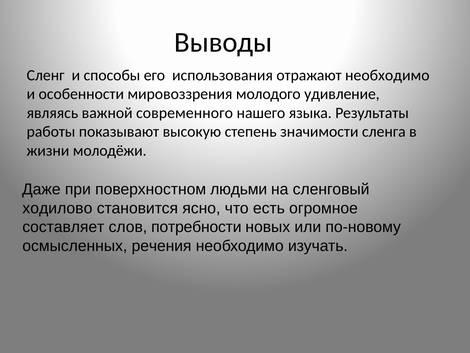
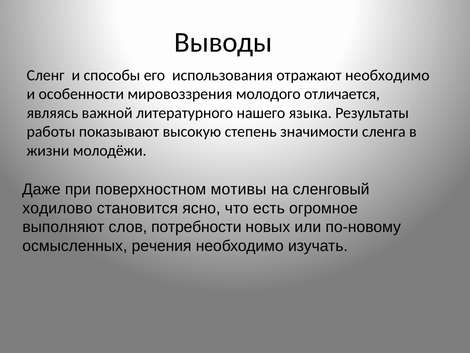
удивление: удивление -> отличается
современного: современного -> литературного
людьми: людьми -> мотивы
составляет: составляет -> выполняют
